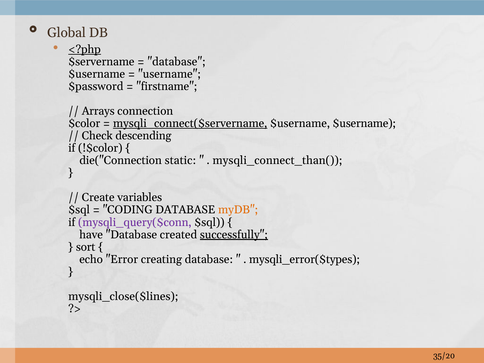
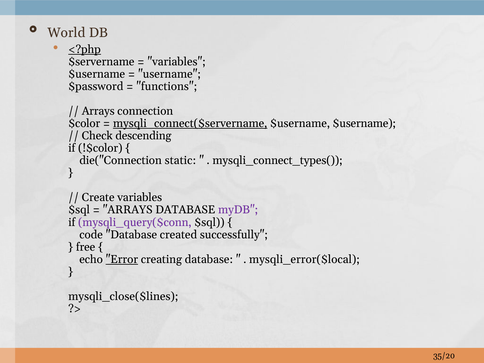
Global: Global -> World
database at (177, 62): database -> variables
firstname: firstname -> functions
mysqli_connect_than(: mysqli_connect_than( -> mysqli_connect_types(
CODING at (128, 210): CODING -> ARRAYS
myDB colour: orange -> purple
have: have -> code
successfully underline: present -> none
sort: sort -> free
Error underline: none -> present
mysqli_error($types: mysqli_error($types -> mysqli_error($local
